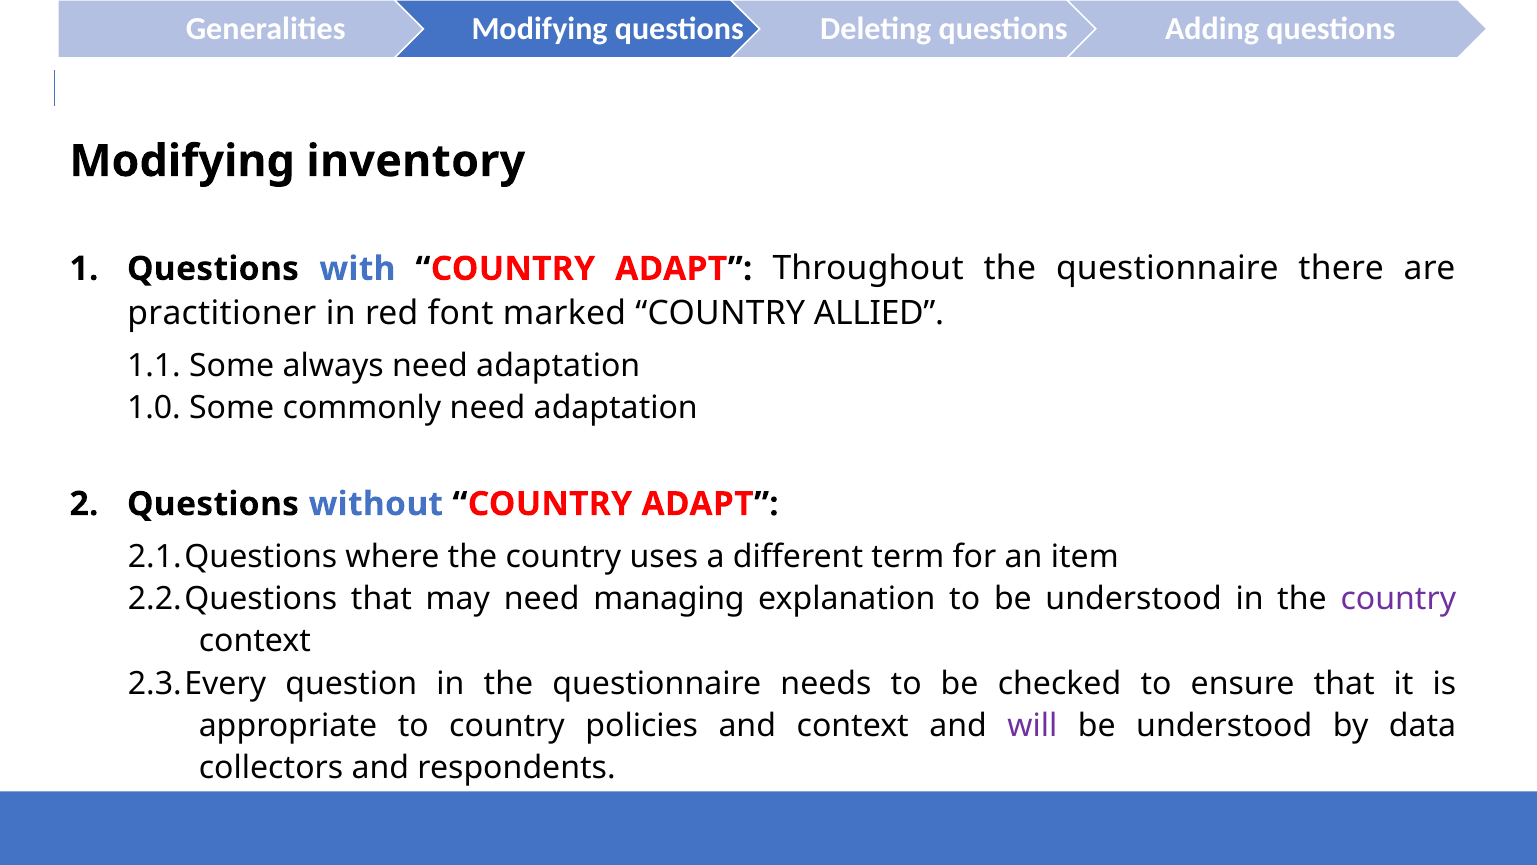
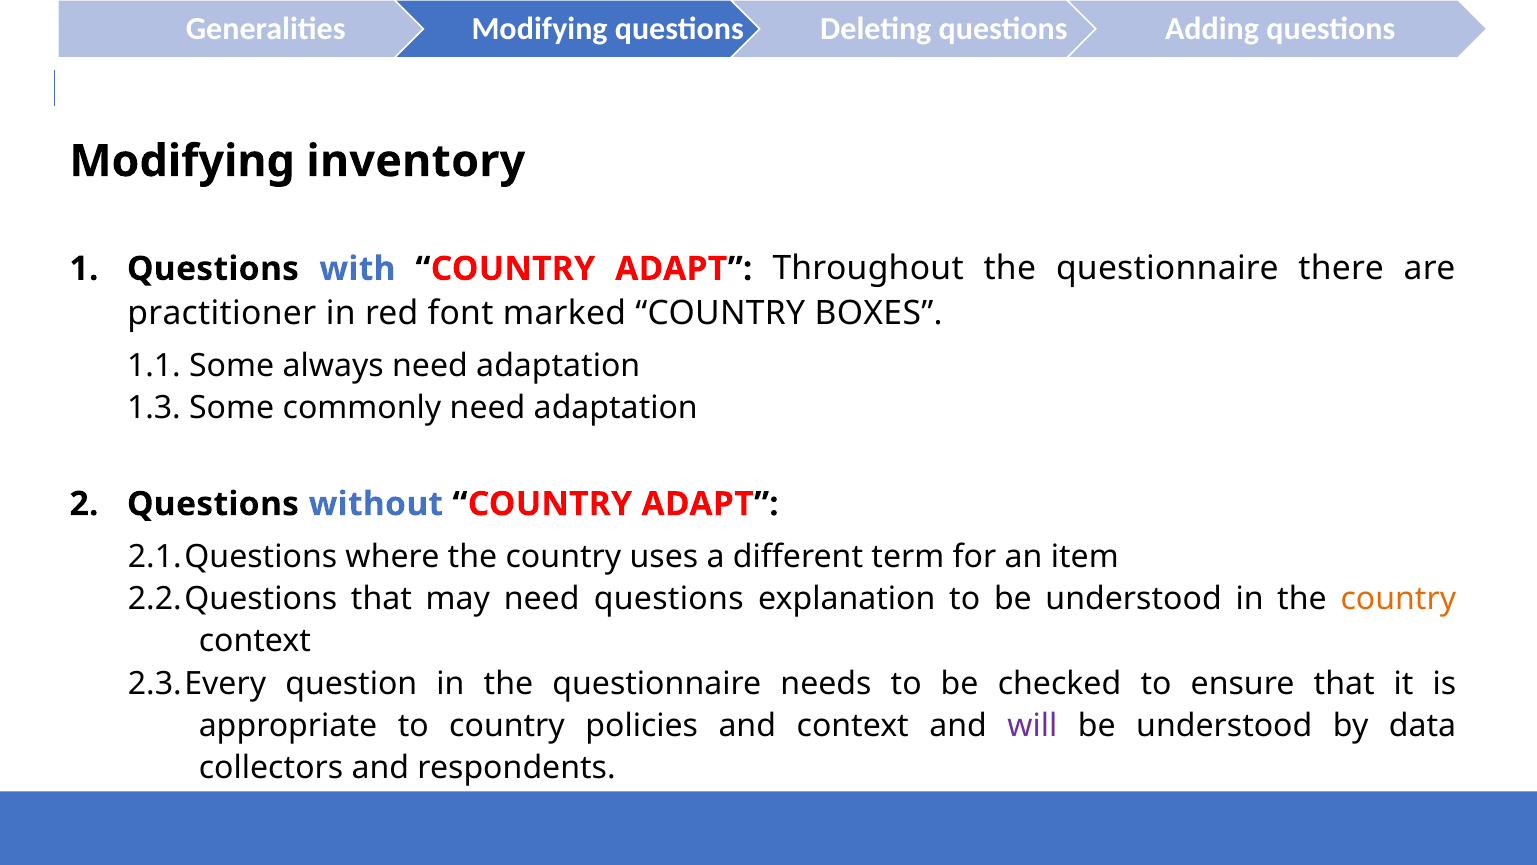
ALLIED: ALLIED -> BOXES
1.0: 1.0 -> 1.3
need managing: managing -> questions
country at (1398, 599) colour: purple -> orange
